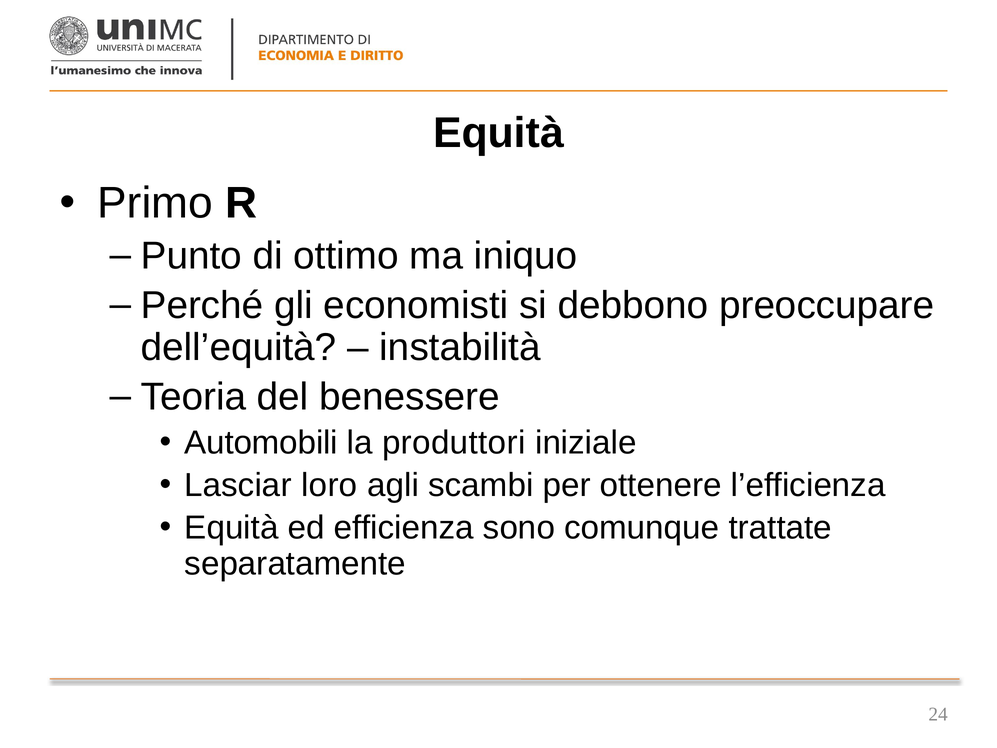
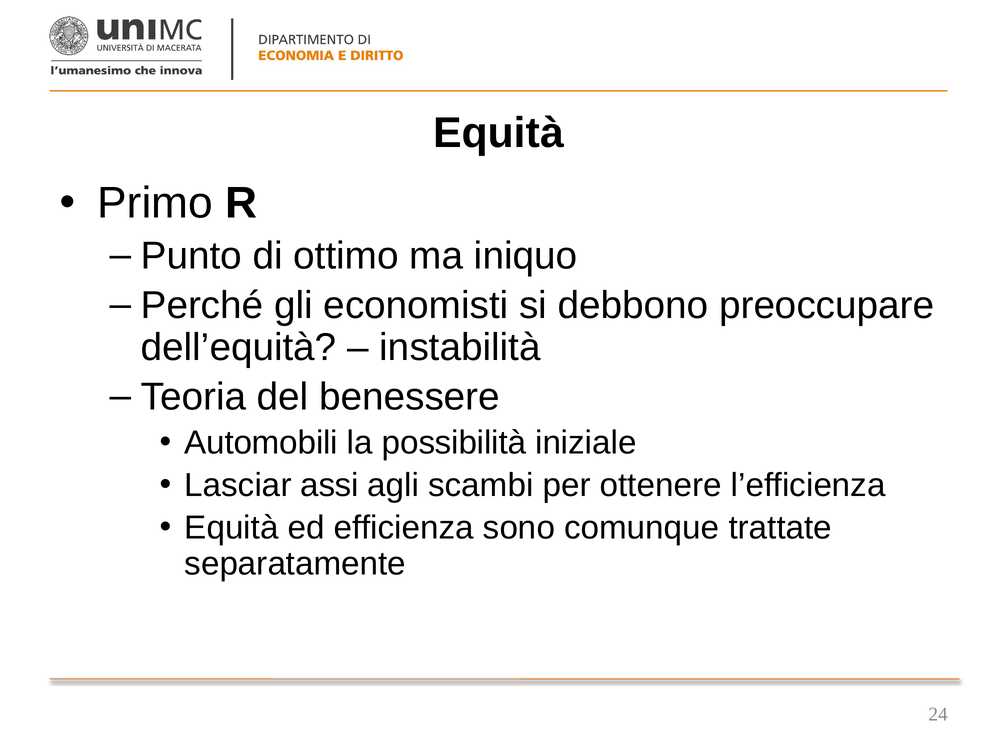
produttori: produttori -> possibilità
loro: loro -> assi
